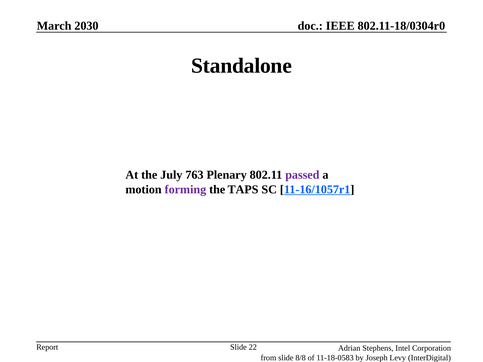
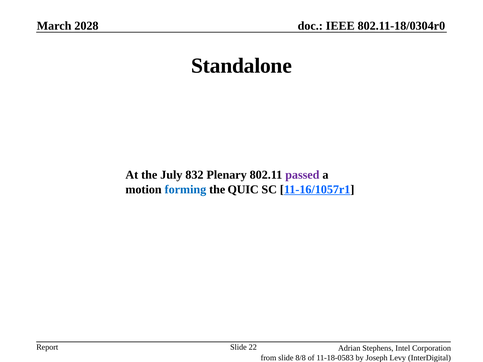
2030: 2030 -> 2028
763: 763 -> 832
forming colour: purple -> blue
TAPS: TAPS -> QUIC
